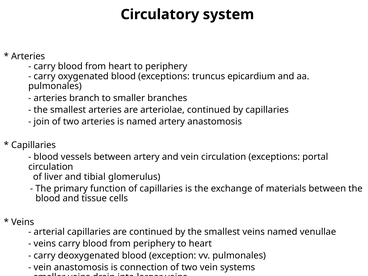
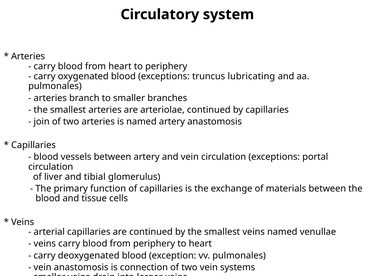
epicardium: epicardium -> lubricating
